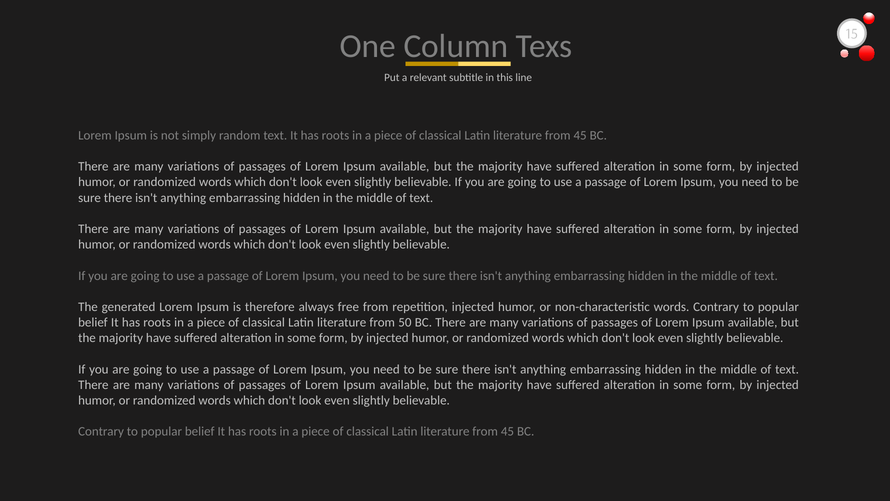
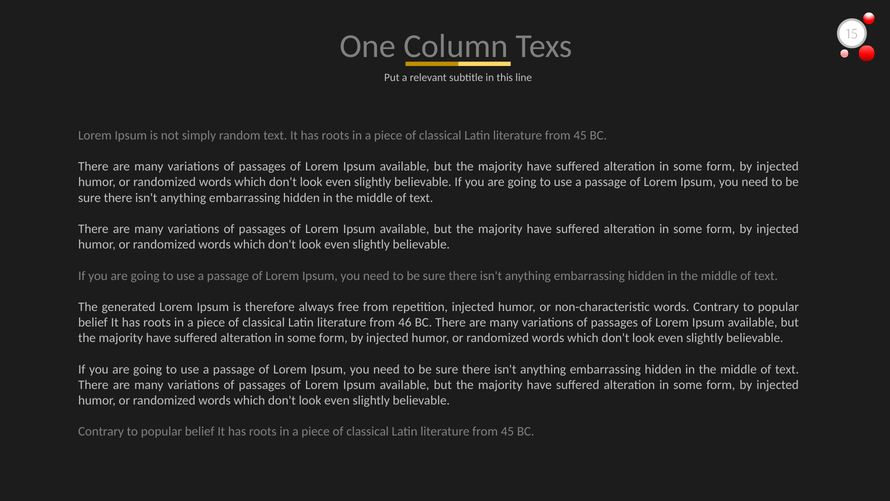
50: 50 -> 46
